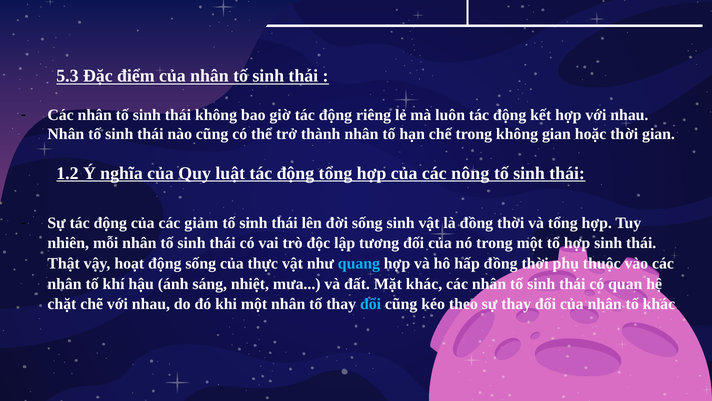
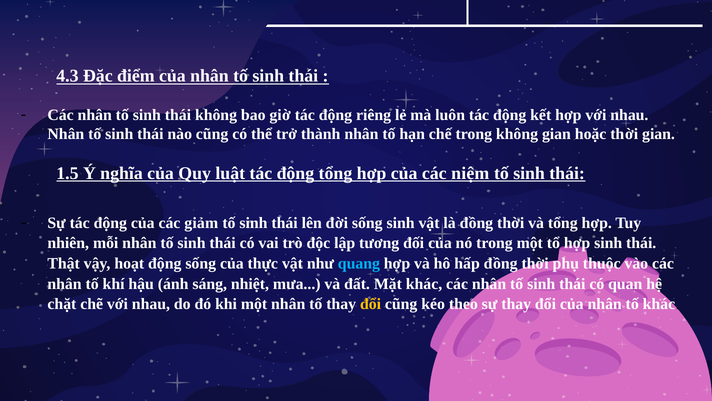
5.3: 5.3 -> 4.3
1.2: 1.2 -> 1.5
nông: nông -> niệm
đổi at (371, 304) colour: light blue -> yellow
